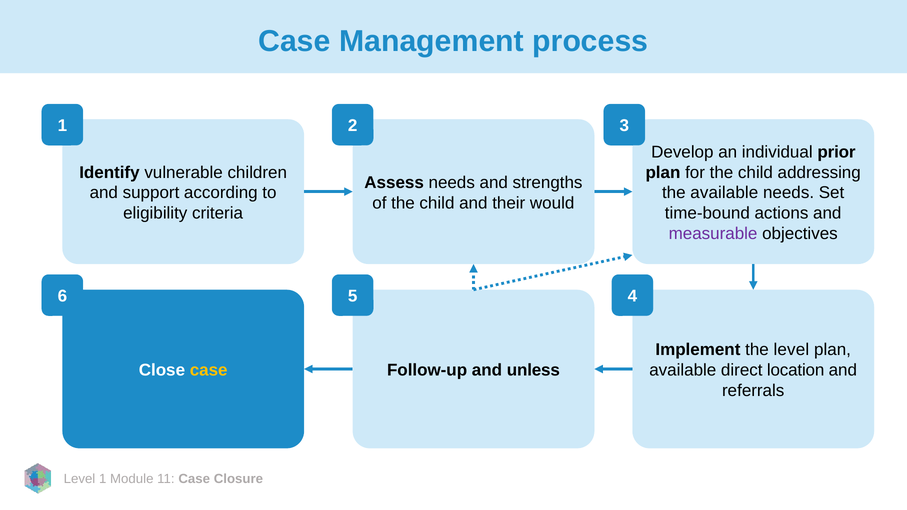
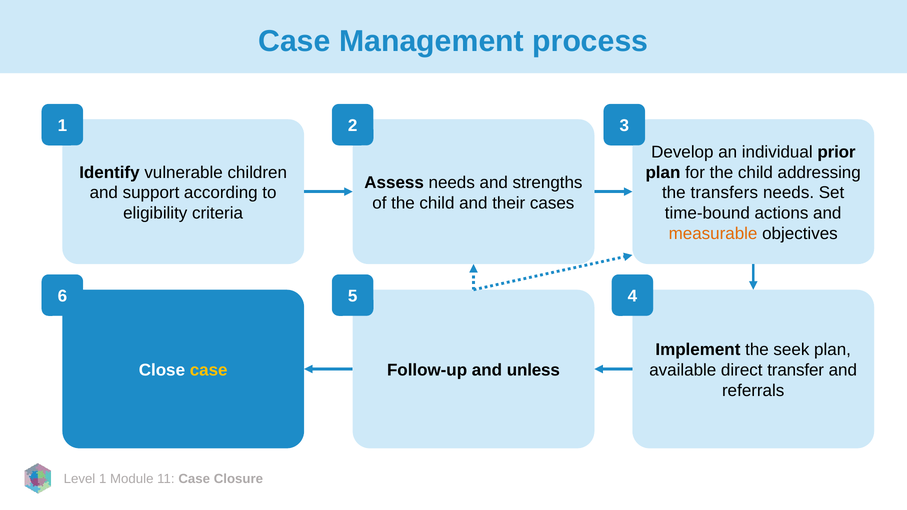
the available: available -> transfers
would: would -> cases
measurable colour: purple -> orange
the level: level -> seek
location: location -> transfer
